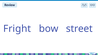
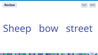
Fright: Fright -> Sheep
